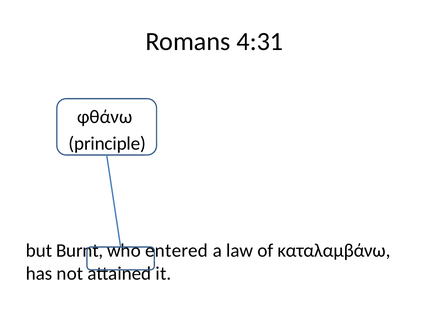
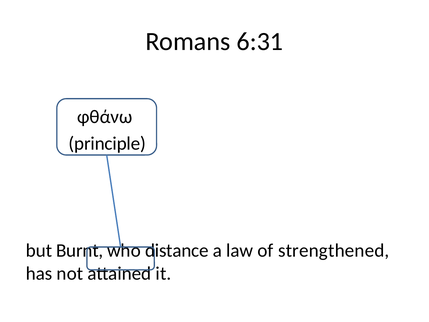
4:31: 4:31 -> 6:31
entered: entered -> distance
καταλαμβάνω: καταλαμβάνω -> strengthened
